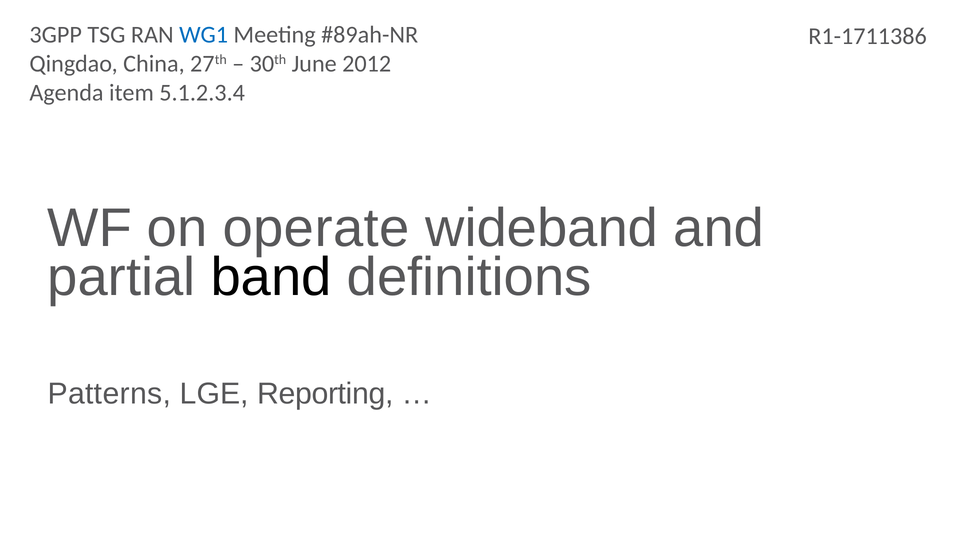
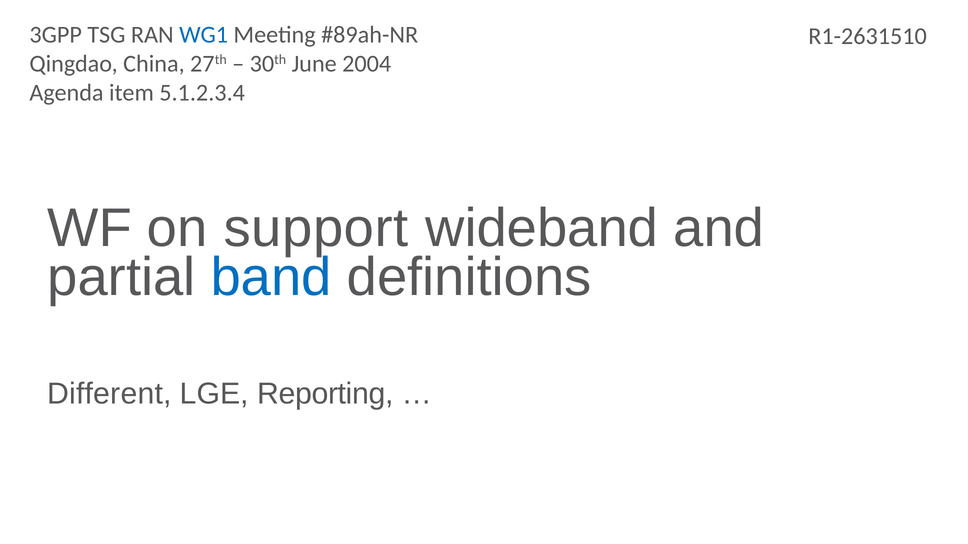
R1-1711386: R1-1711386 -> R1-2631510
2012: 2012 -> 2004
operate: operate -> support
band colour: black -> blue
Patterns: Patterns -> Different
